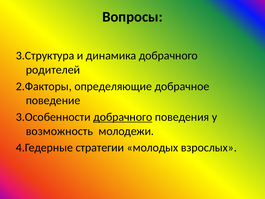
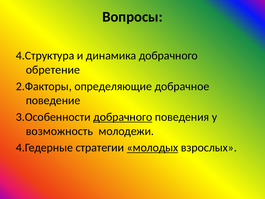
3.Структура: 3.Структура -> 4.Структура
родителей: родителей -> обретение
молодых underline: none -> present
